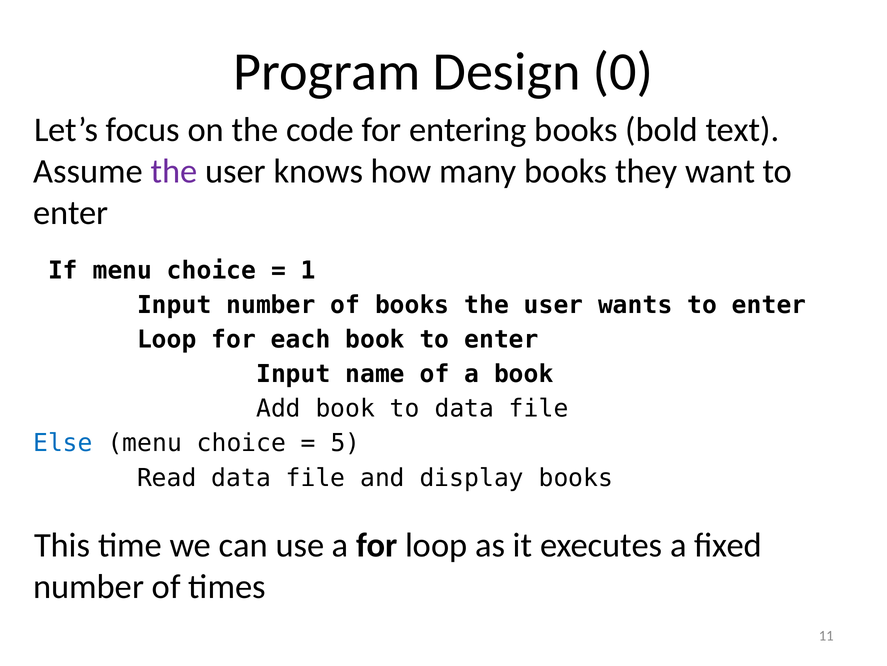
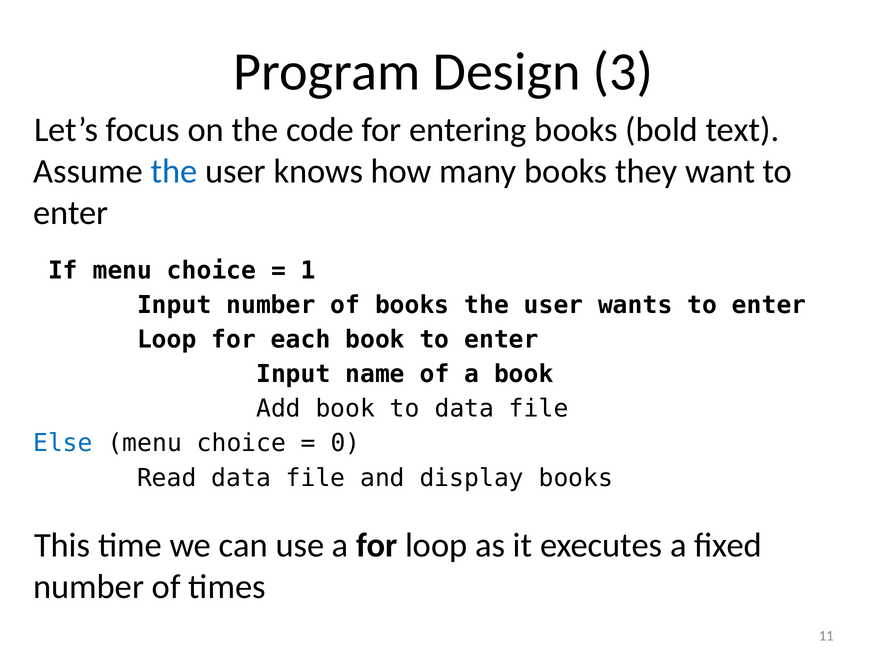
0: 0 -> 3
the at (174, 171) colour: purple -> blue
5: 5 -> 0
